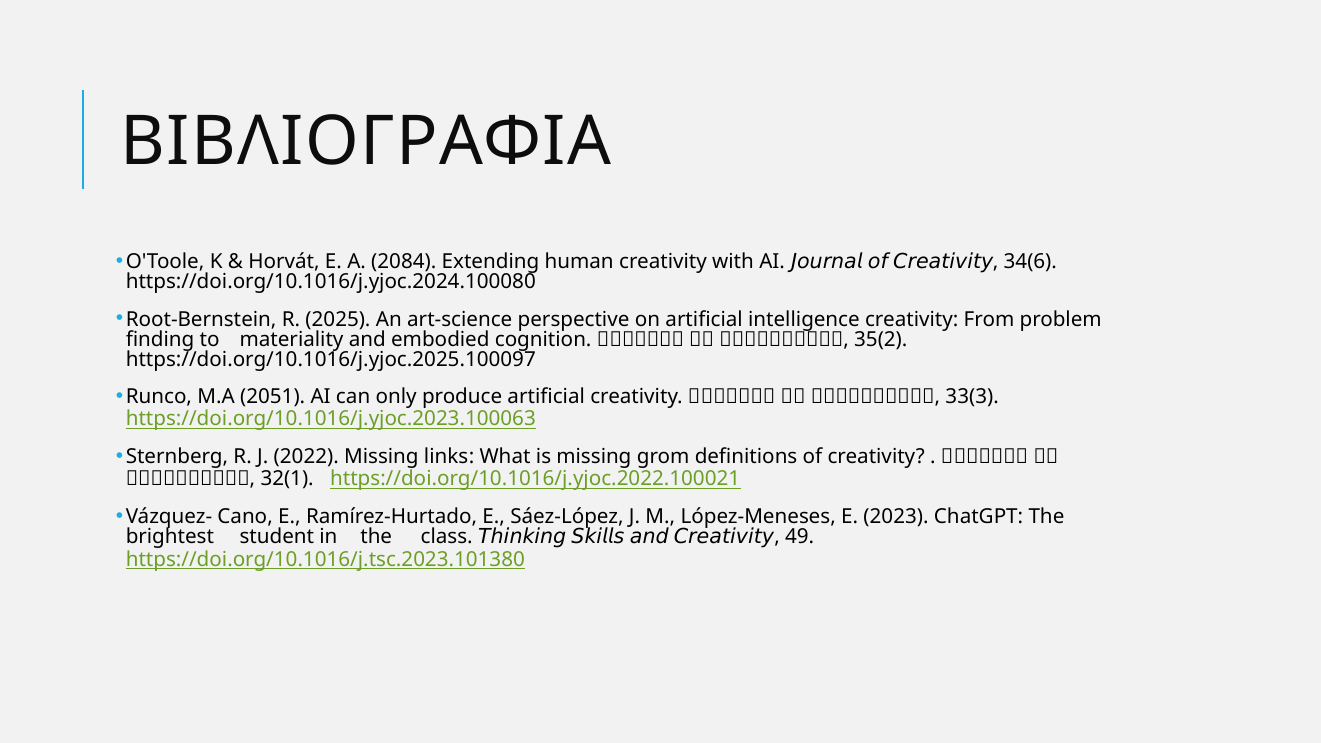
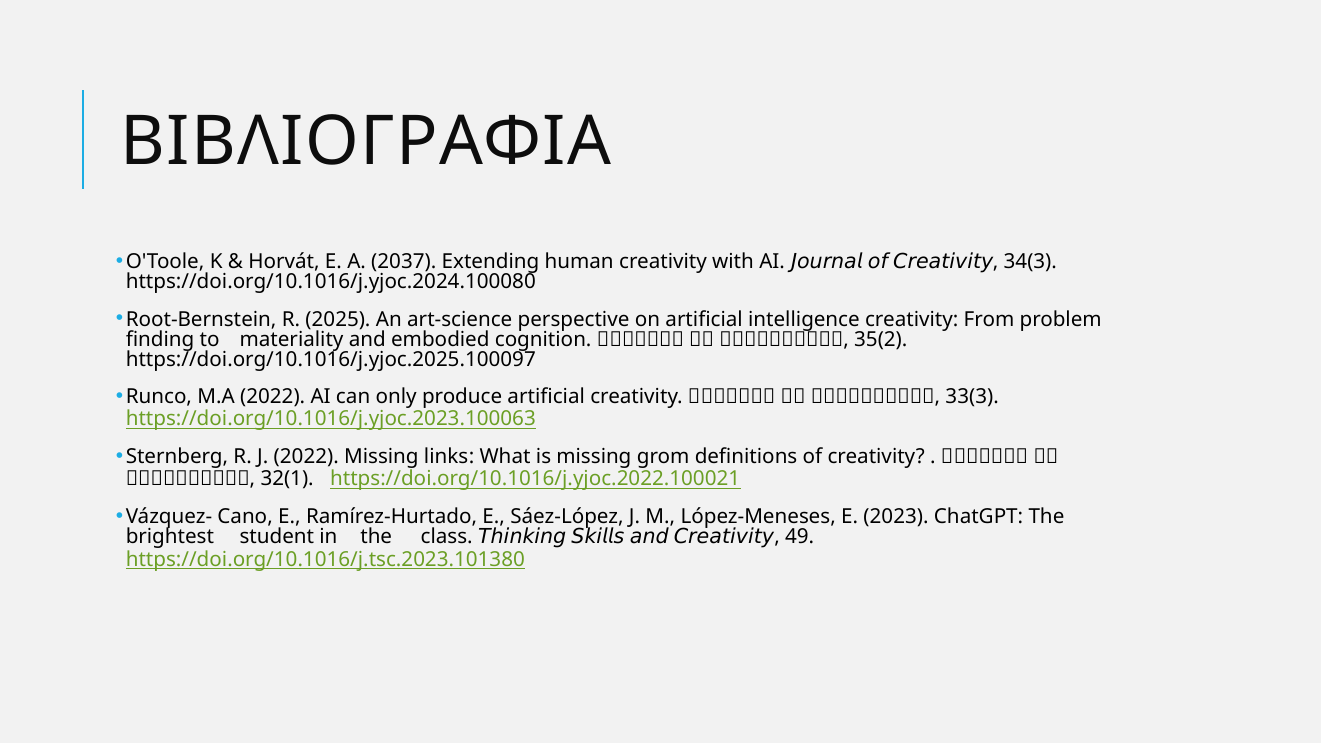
2084: 2084 -> 2037
34(6: 34(6 -> 34(3
M.A 2051: 2051 -> 2022
